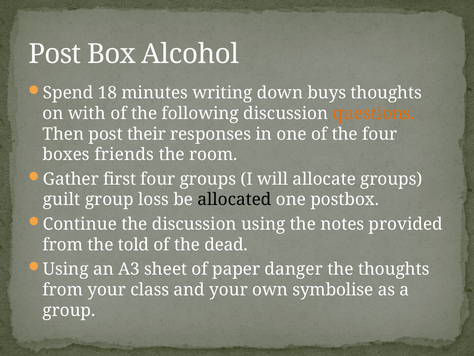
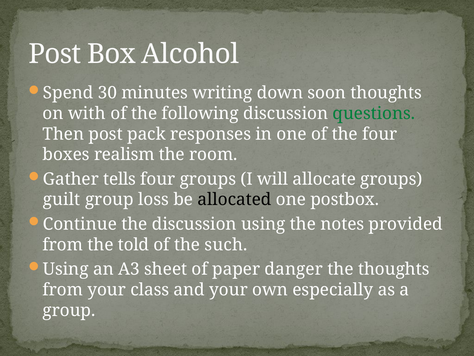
18: 18 -> 30
buys: buys -> soon
questions colour: orange -> green
their: their -> pack
friends: friends -> realism
first: first -> tells
dead: dead -> such
symbolise: symbolise -> especially
